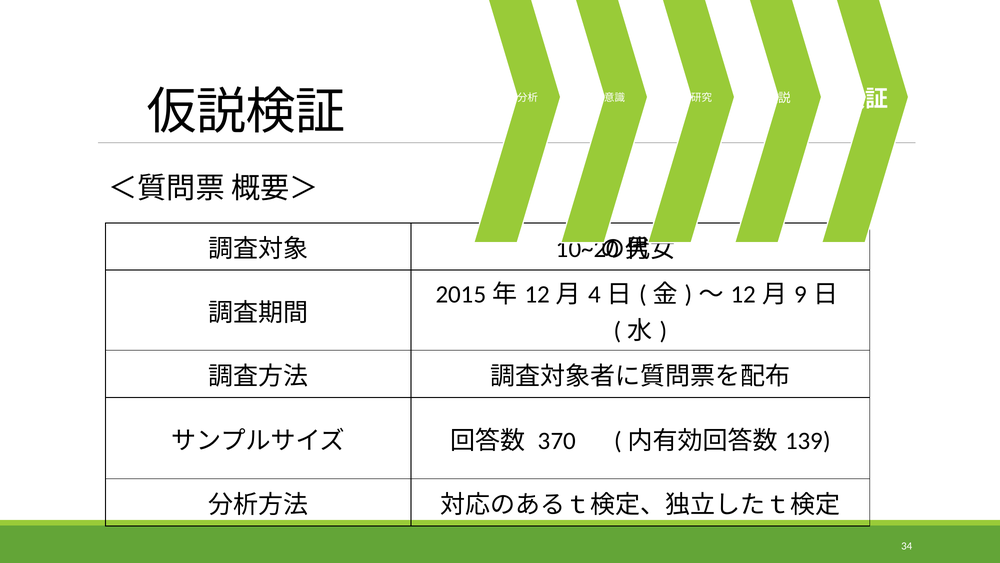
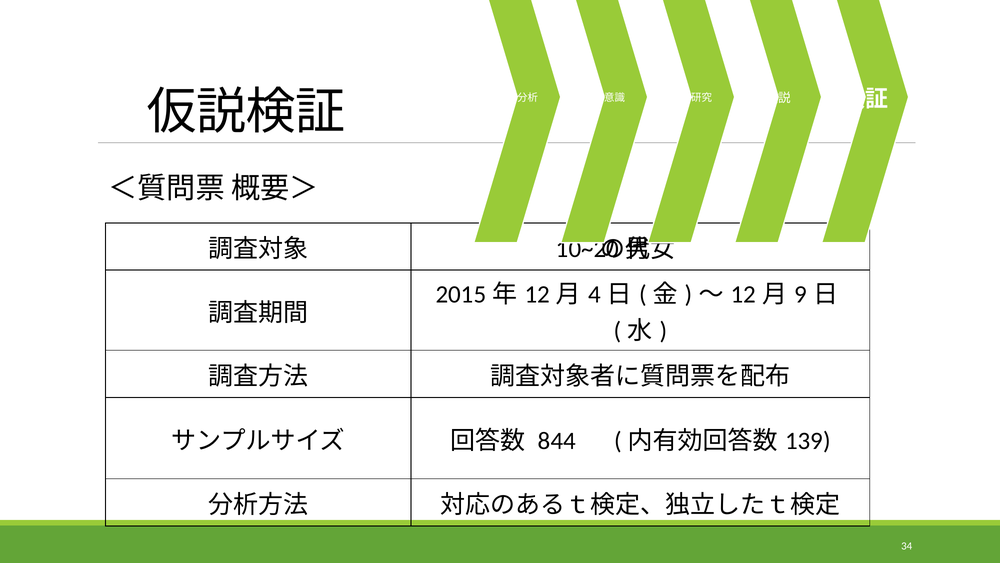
370: 370 -> 844
